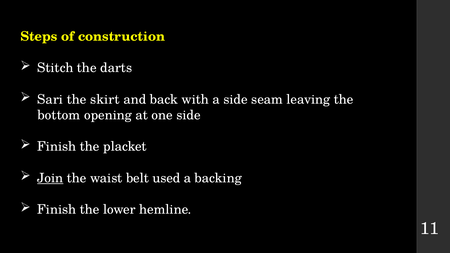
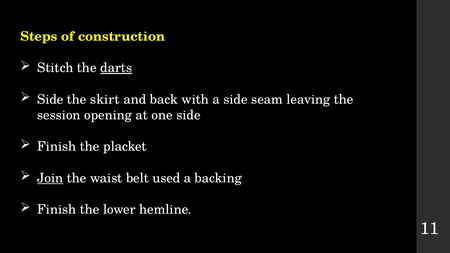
darts underline: none -> present
Sari at (50, 99): Sari -> Side
bottom: bottom -> session
